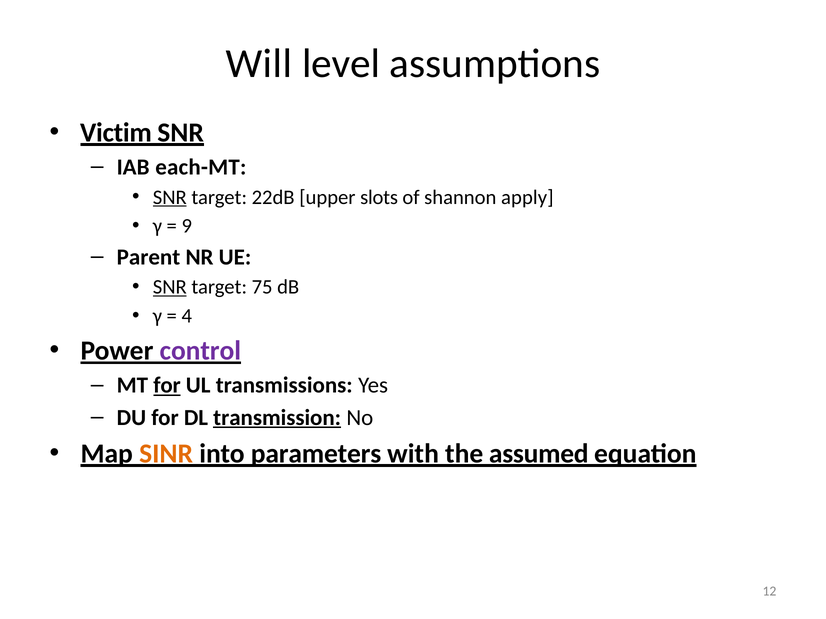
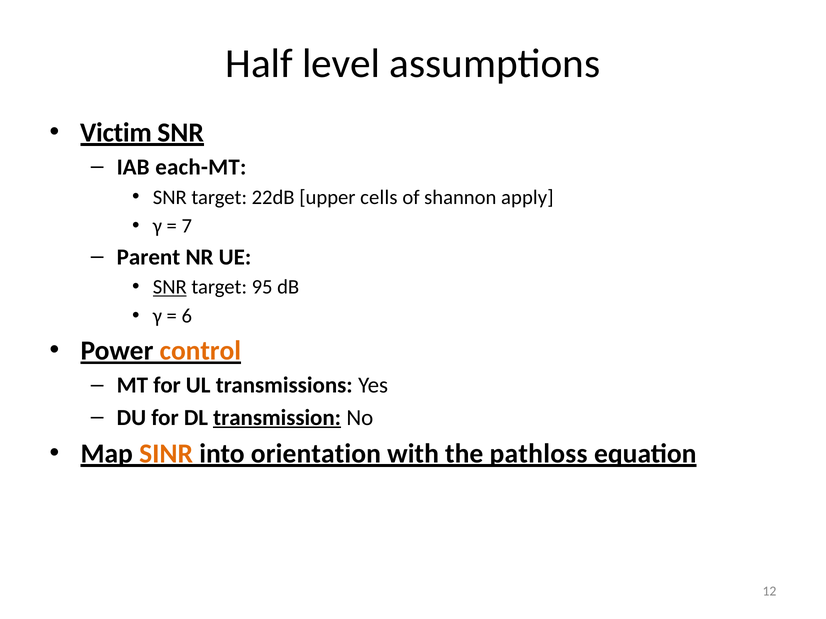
Will: Will -> Half
SNR at (170, 197) underline: present -> none
slots: slots -> cells
9: 9 -> 7
75: 75 -> 95
4: 4 -> 6
control colour: purple -> orange
for at (167, 386) underline: present -> none
parameters: parameters -> orientation
assumed: assumed -> pathloss
